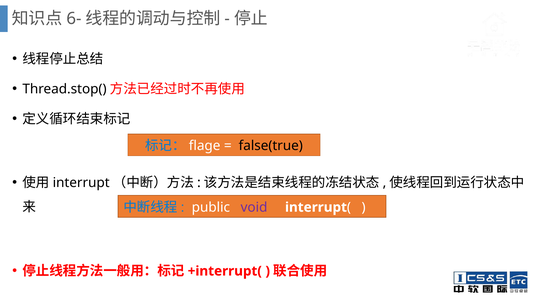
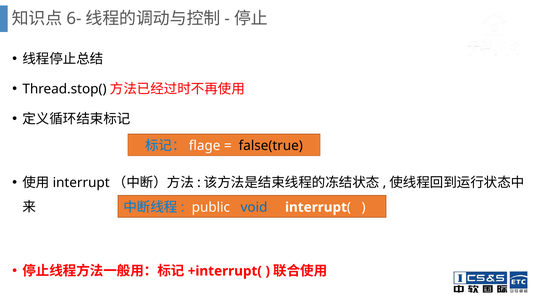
void colour: purple -> blue
